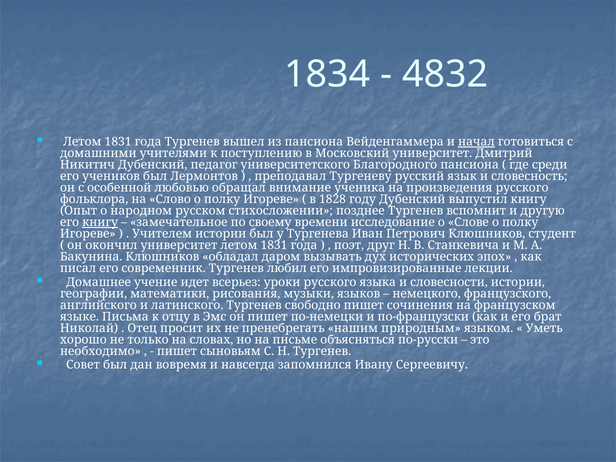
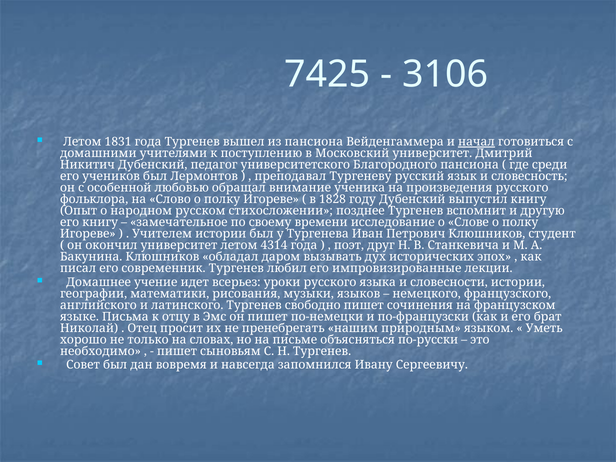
1834: 1834 -> 7425
4832: 4832 -> 3106
книгу at (100, 222) underline: present -> none
университет летом 1831: 1831 -> 4314
